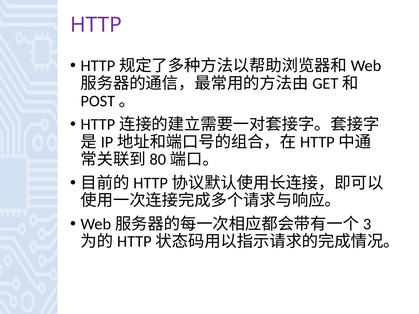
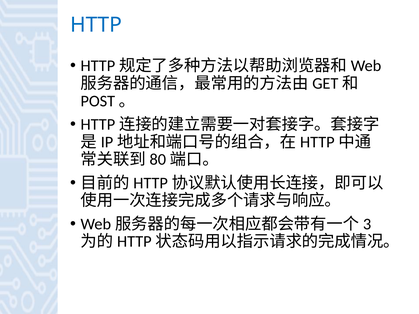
HTTP colour: purple -> blue
